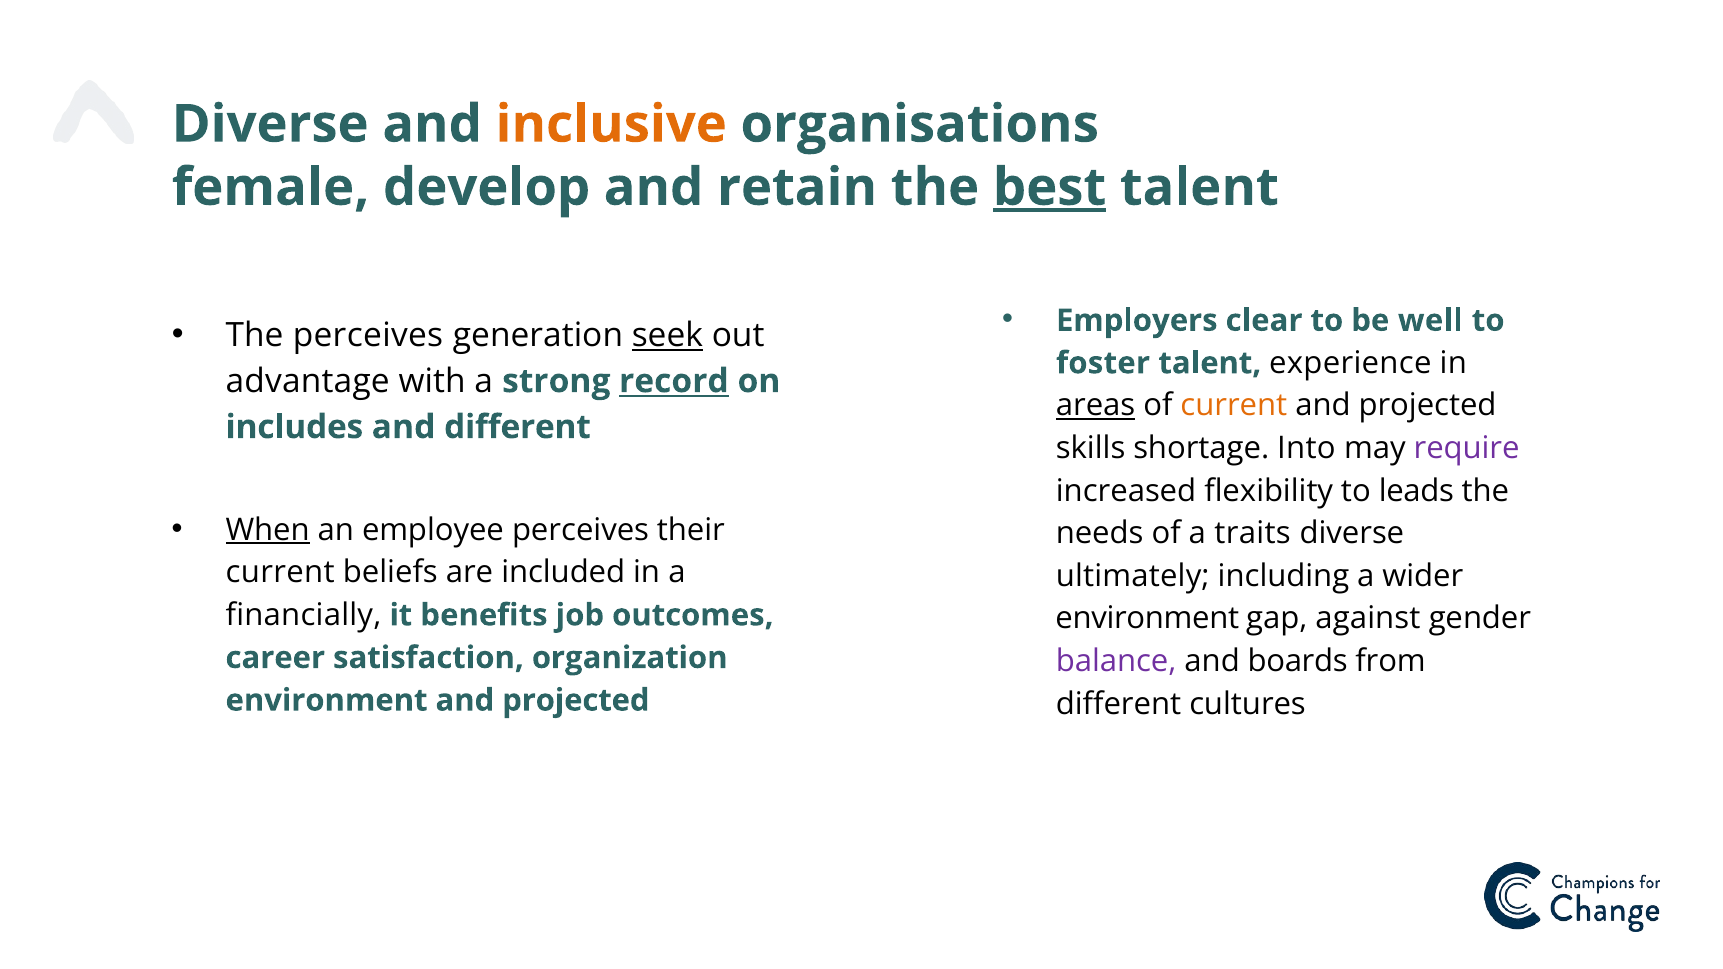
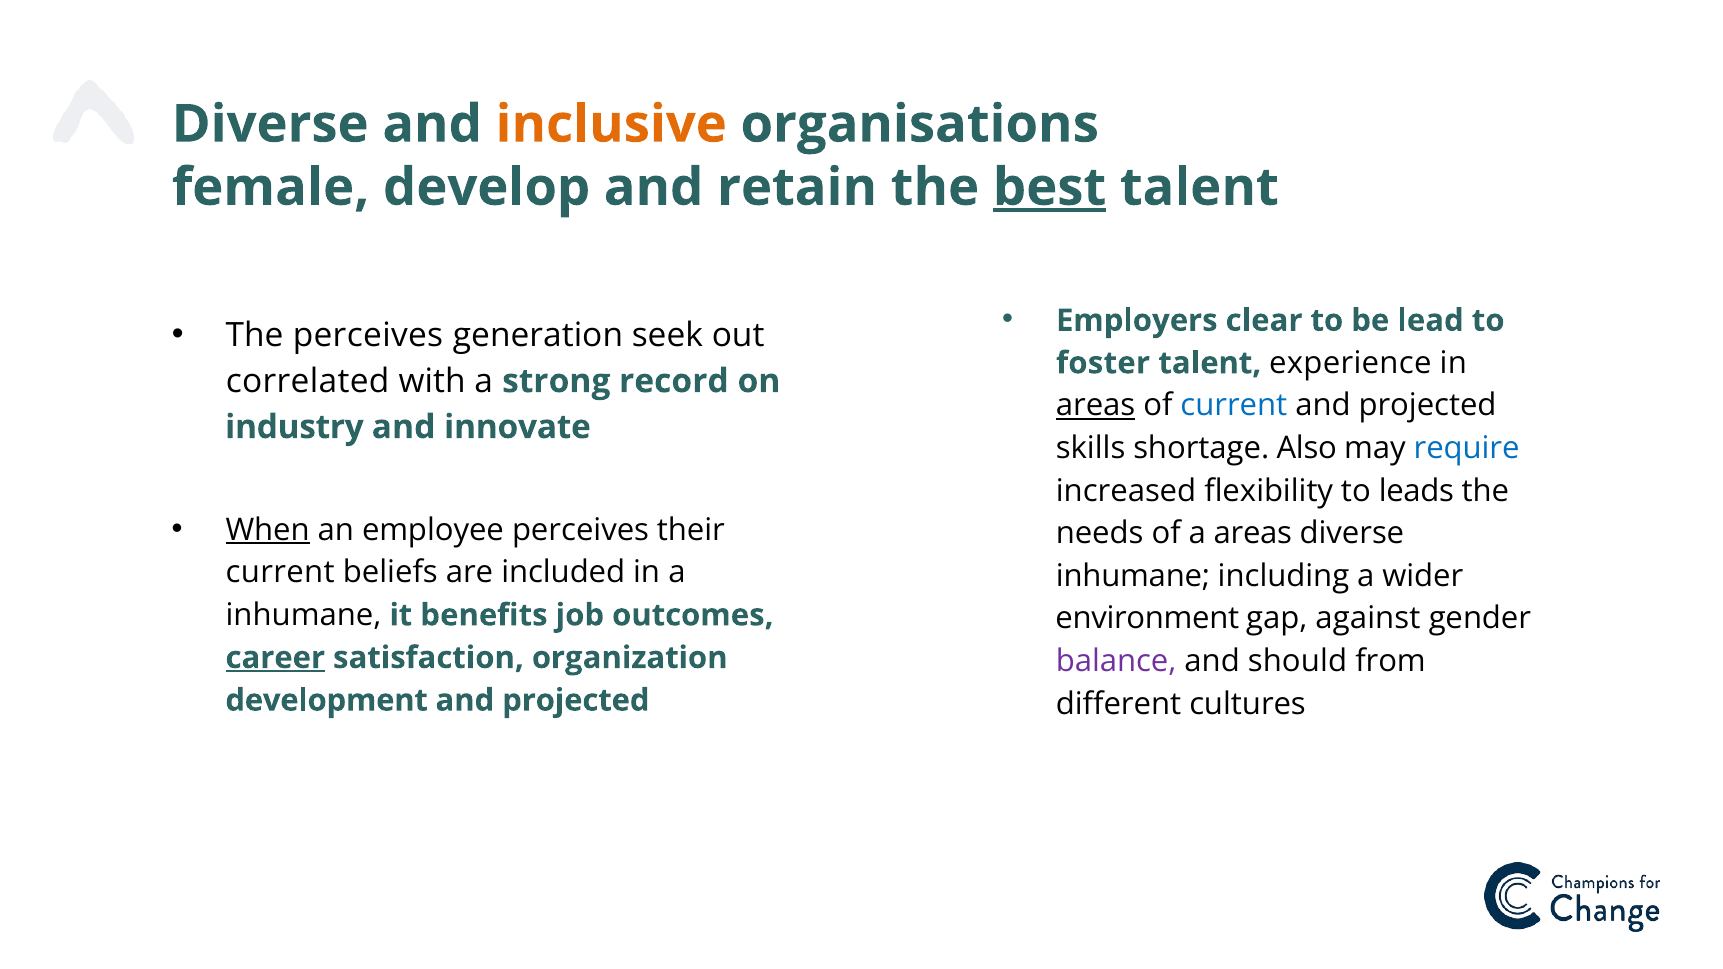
well: well -> lead
seek underline: present -> none
advantage: advantage -> correlated
record underline: present -> none
current at (1234, 406) colour: orange -> blue
includes: includes -> industry
and different: different -> innovate
Into: Into -> Also
require colour: purple -> blue
a traits: traits -> areas
ultimately;: ultimately; -> inhumane;
financially: financially -> inhumane
career underline: none -> present
boards: boards -> should
environment at (327, 700): environment -> development
